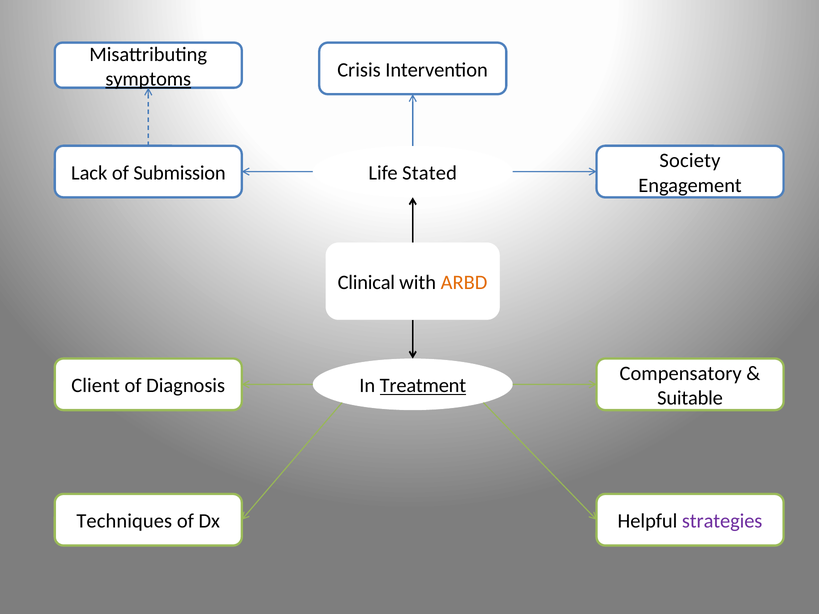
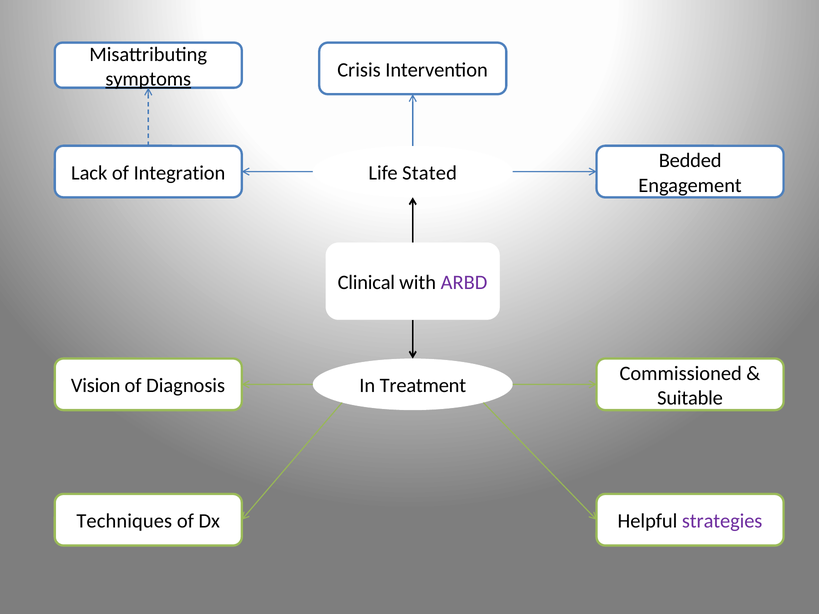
Society: Society -> Bedded
Submission: Submission -> Integration
ARBD colour: orange -> purple
Compensatory: Compensatory -> Commissioned
Client: Client -> Vision
Treatment underline: present -> none
